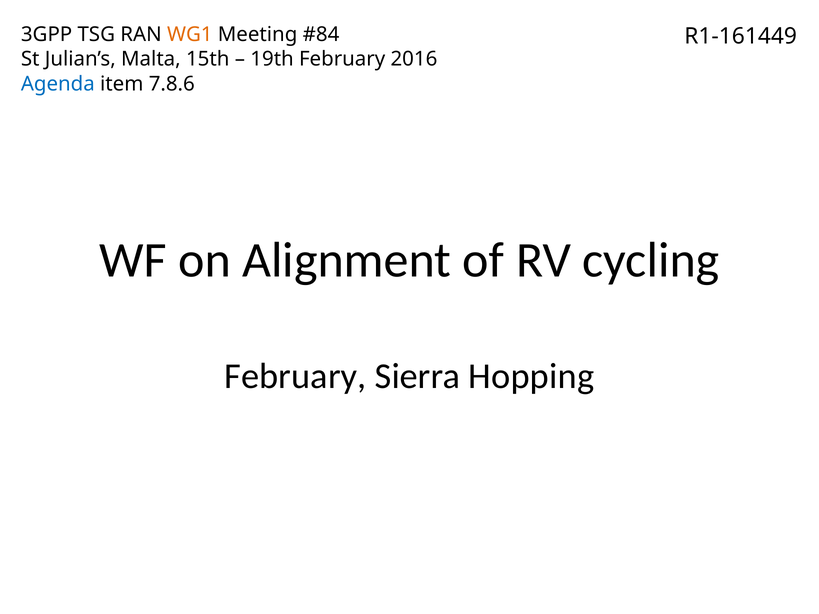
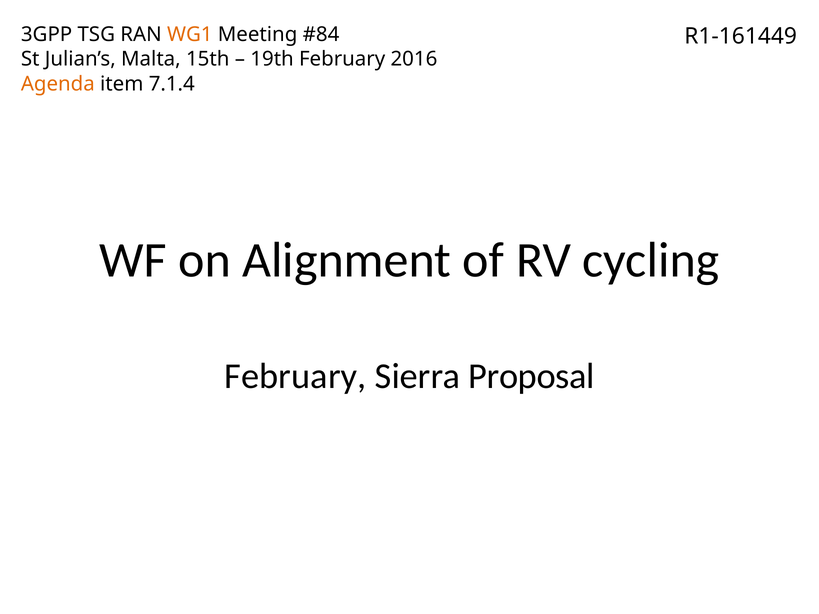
Agenda colour: blue -> orange
7.8.6: 7.8.6 -> 7.1.4
Hopping: Hopping -> Proposal
